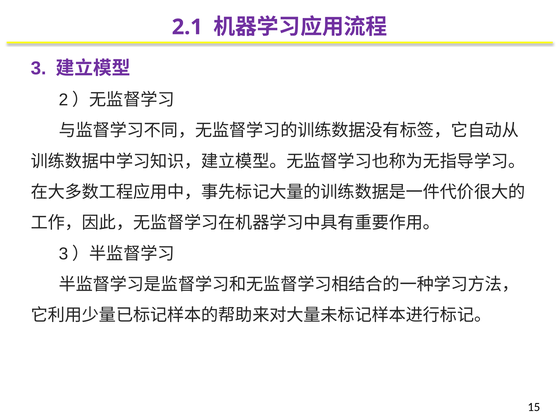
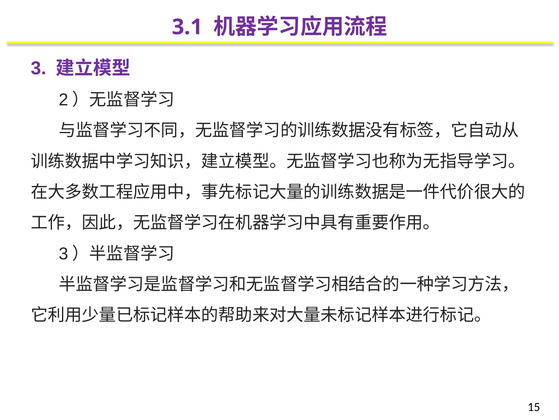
2.1: 2.1 -> 3.1
